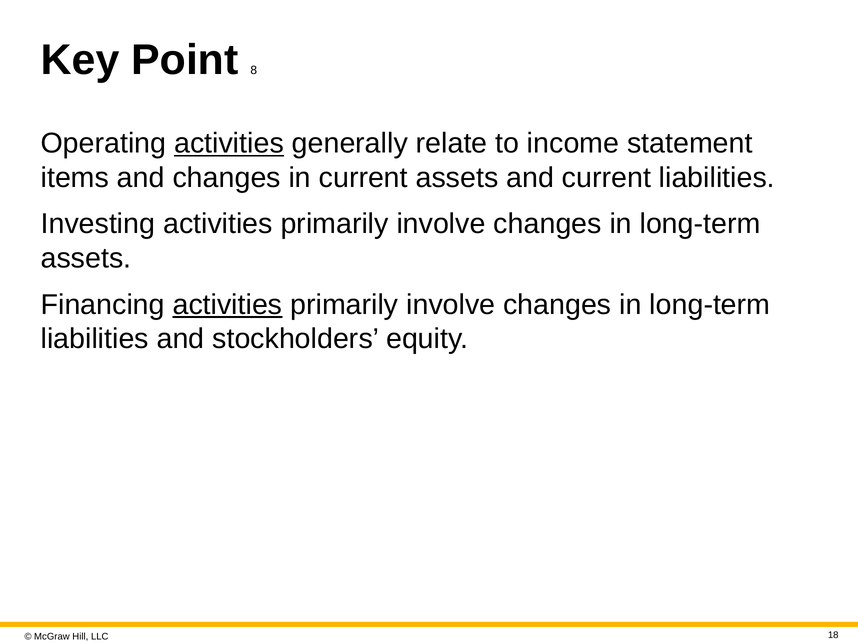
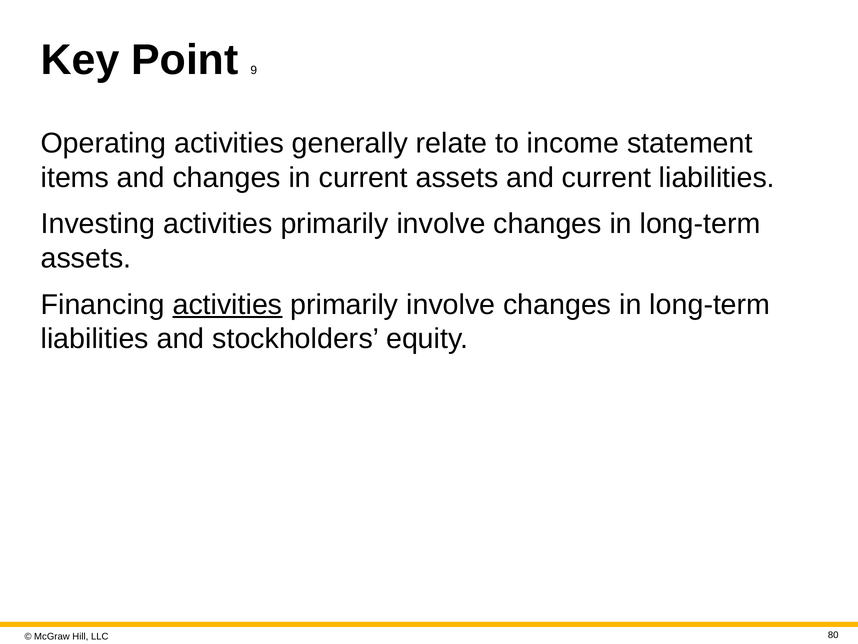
8: 8 -> 9
activities at (229, 143) underline: present -> none
18: 18 -> 80
